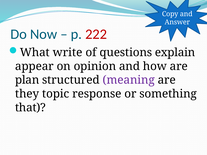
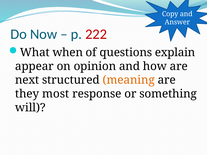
write: write -> when
plan: plan -> next
meaning colour: purple -> orange
topic: topic -> most
that: that -> will
